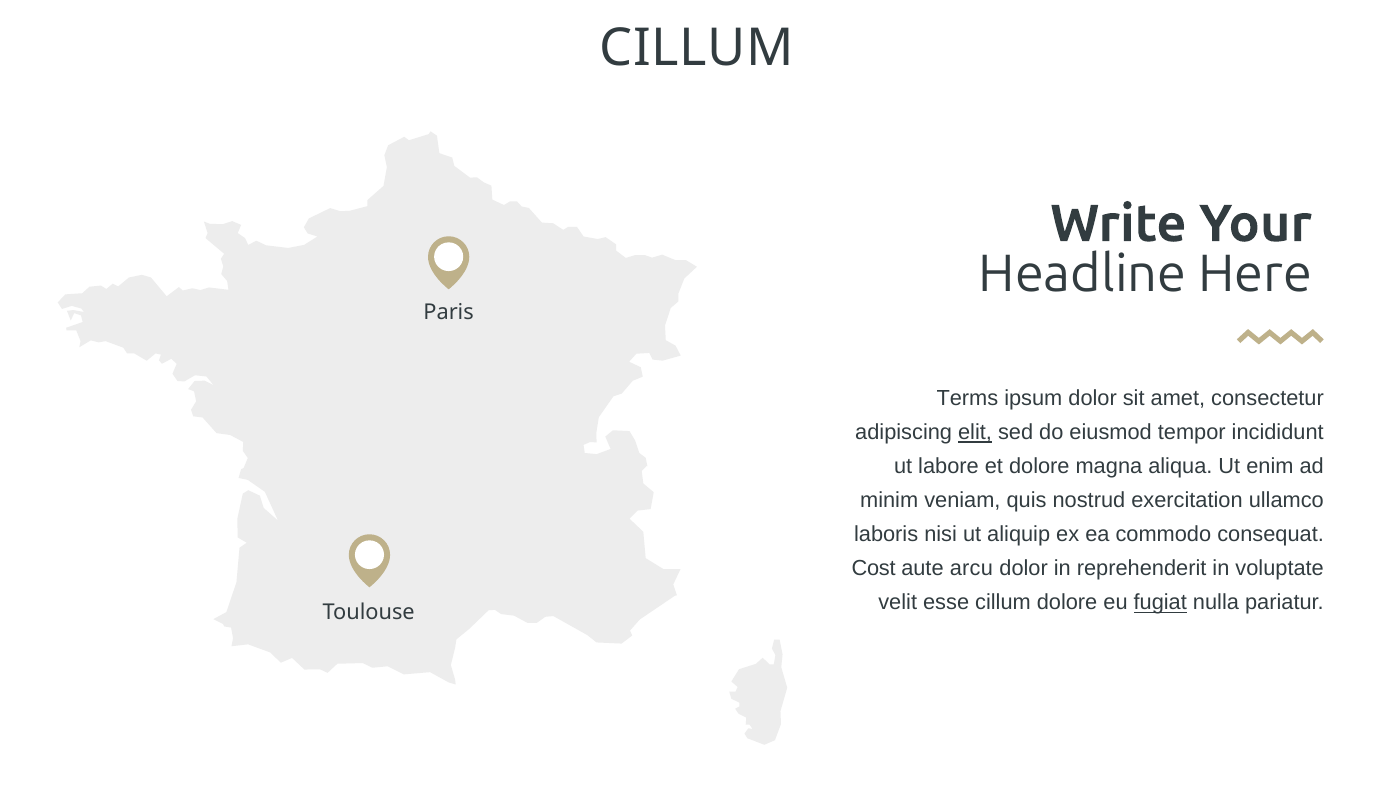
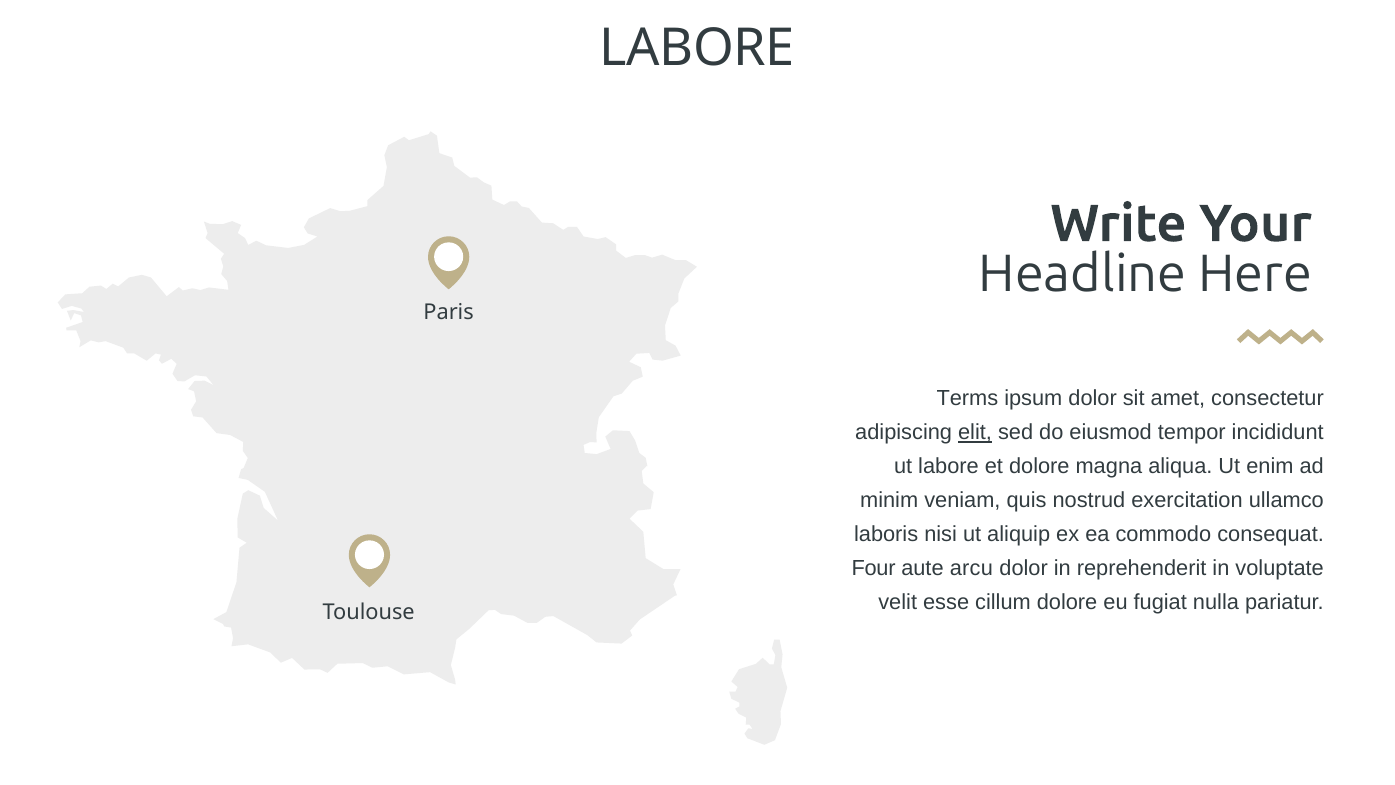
CILLUM at (697, 48): CILLUM -> LABORE
Cost: Cost -> Four
fugiat underline: present -> none
